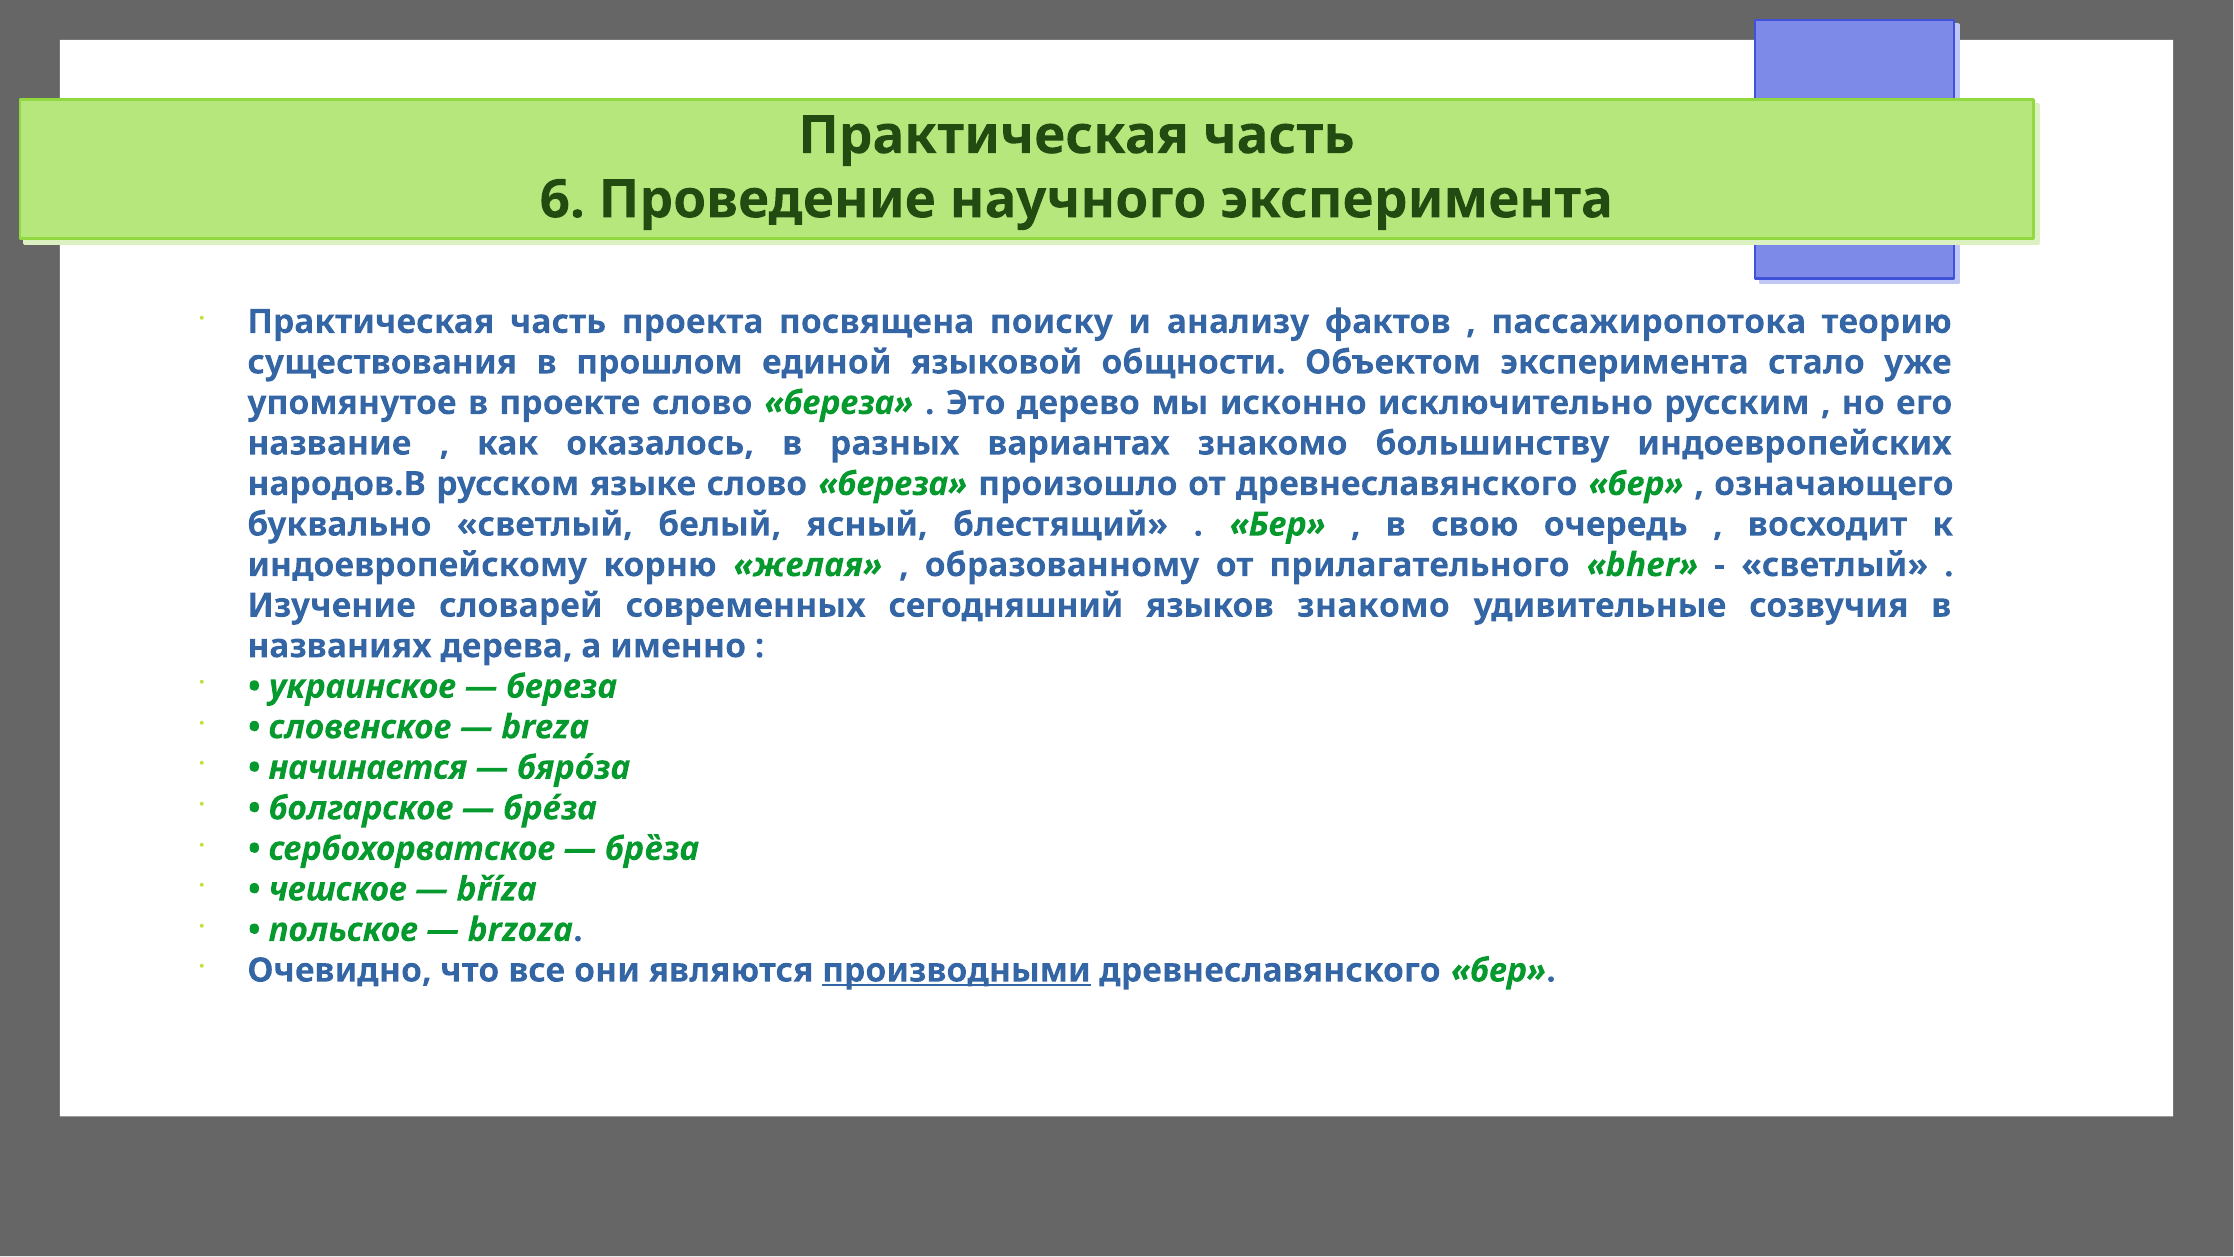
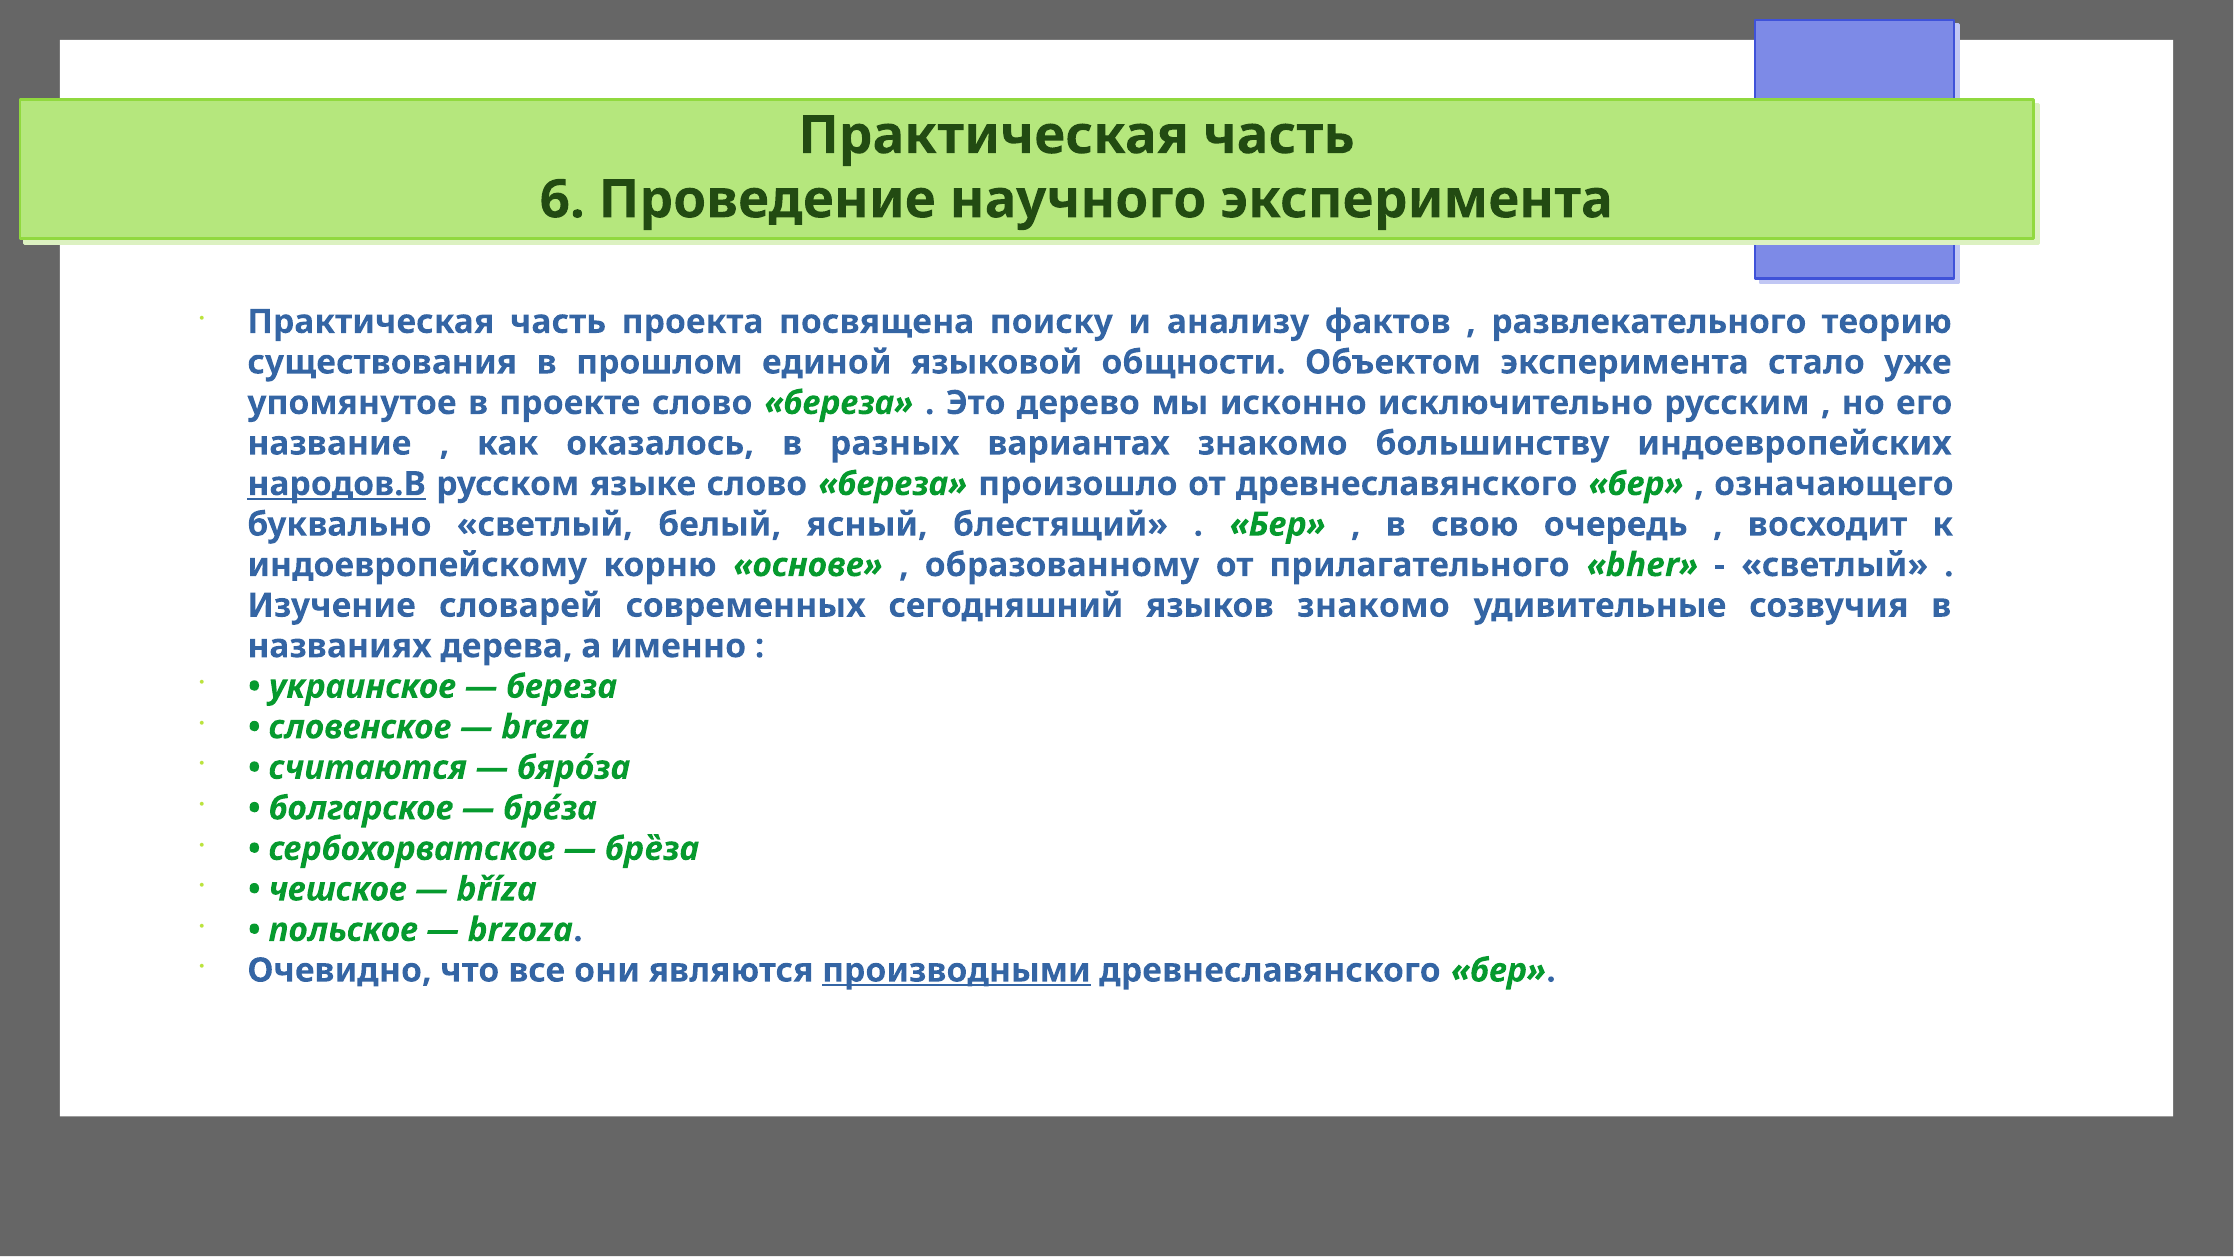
пассажиропотока: пассажиропотока -> развлекательного
народов.В underline: none -> present
желая: желая -> основе
начинается: начинается -> считаются
